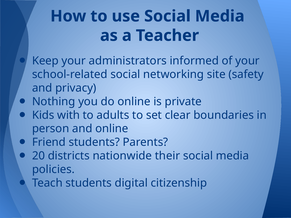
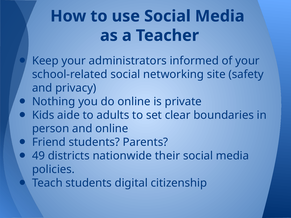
with: with -> aide
20: 20 -> 49
